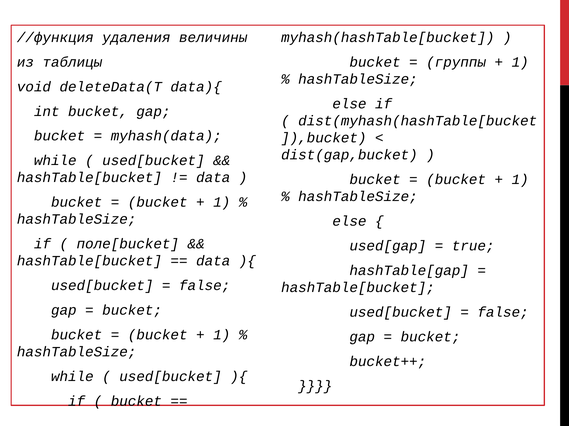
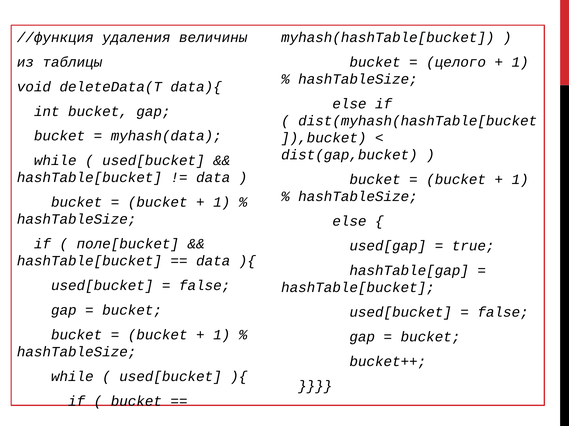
группы: группы -> целого
